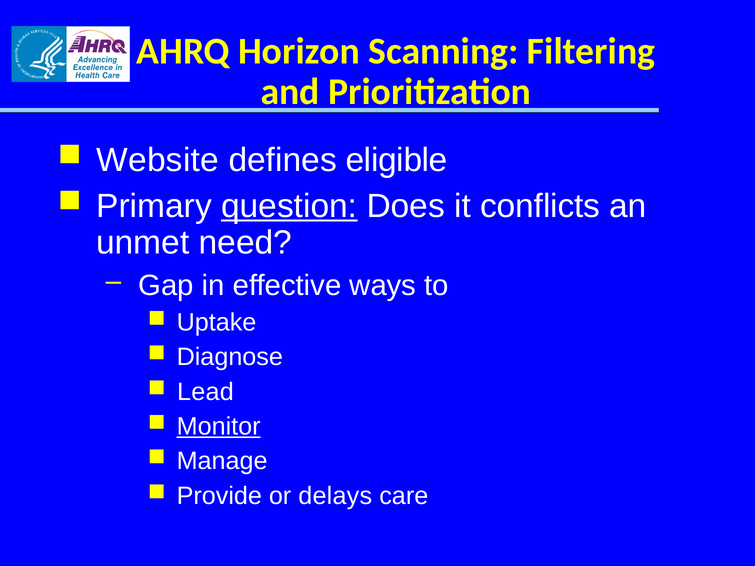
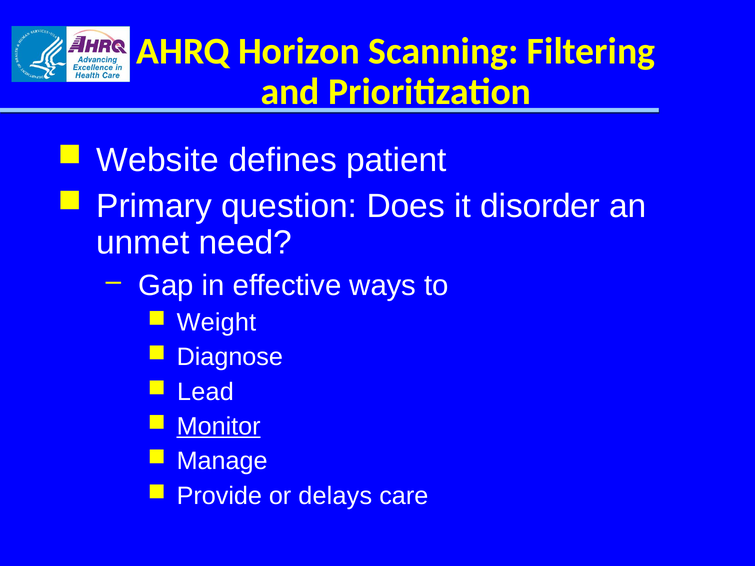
eligible: eligible -> patient
question underline: present -> none
conflicts: conflicts -> disorder
Uptake: Uptake -> Weight
